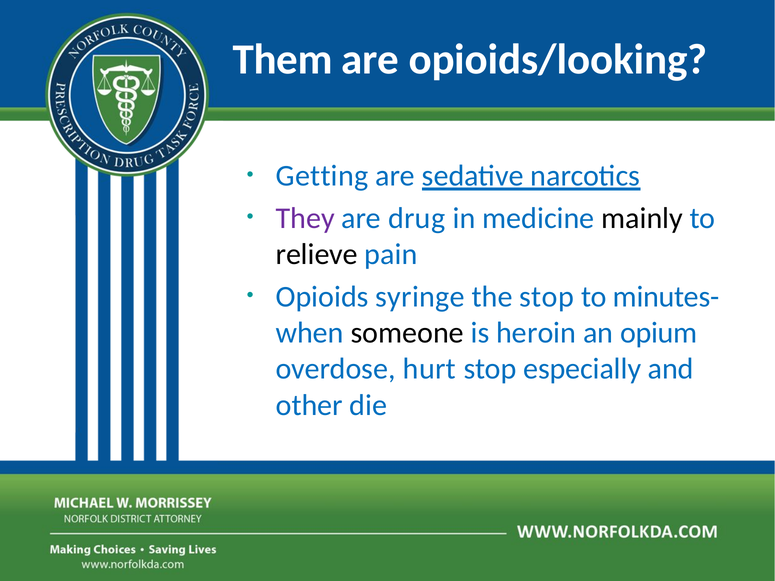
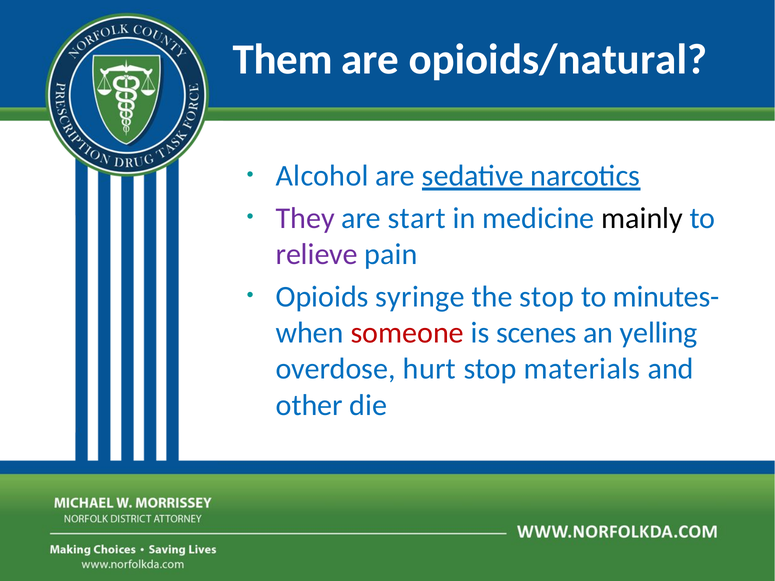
opioids/looking: opioids/looking -> opioids/natural
Getting: Getting -> Alcohol
drug: drug -> start
relieve colour: black -> purple
someone colour: black -> red
heroin: heroin -> scenes
opium: opium -> yelling
especially: especially -> materials
